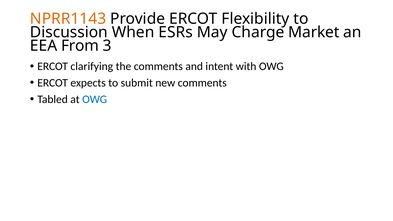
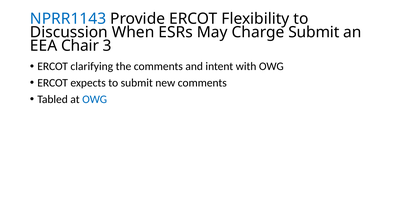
NPRR1143 colour: orange -> blue
Charge Market: Market -> Submit
From: From -> Chair
